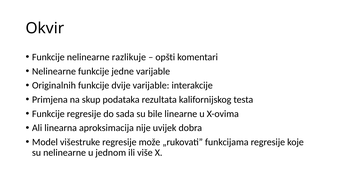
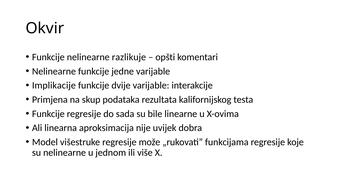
Originalnih: Originalnih -> Implikacije
